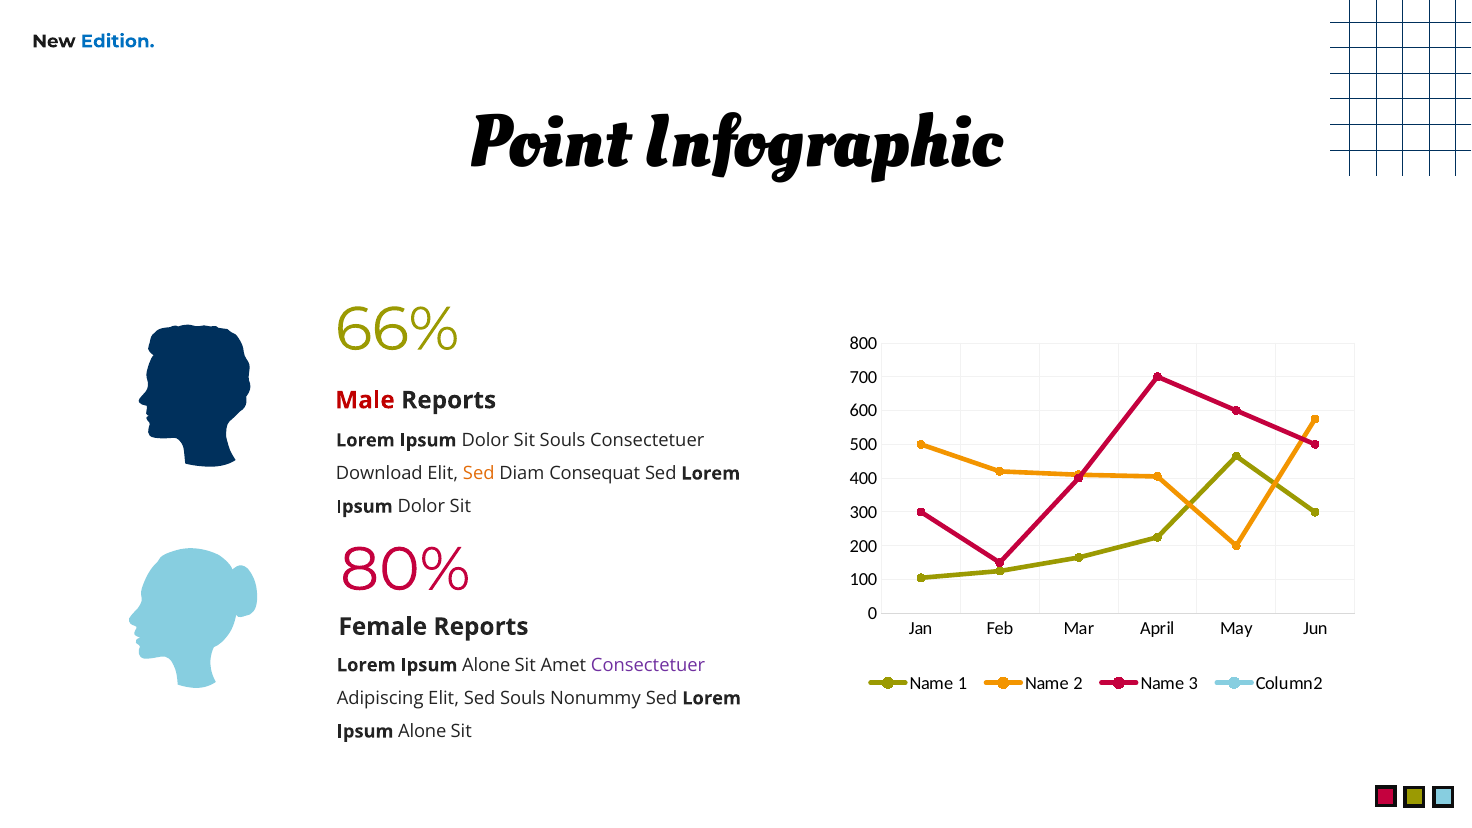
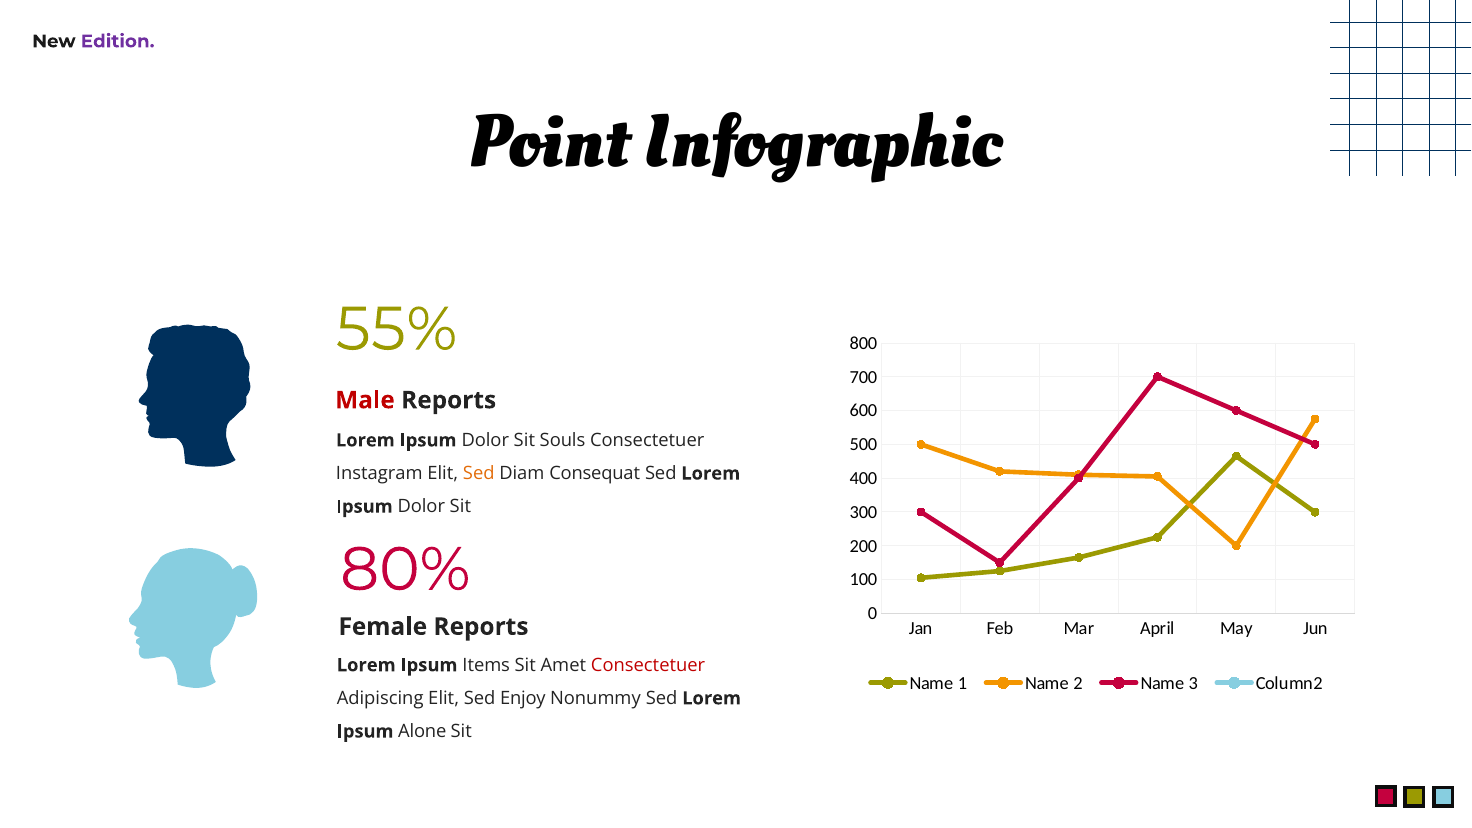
Edition colour: blue -> purple
66%: 66% -> 55%
Download: Download -> Instagram
Alone at (486, 665): Alone -> Items
Consectetuer at (648, 665) colour: purple -> red
Sed Souls: Souls -> Enjoy
